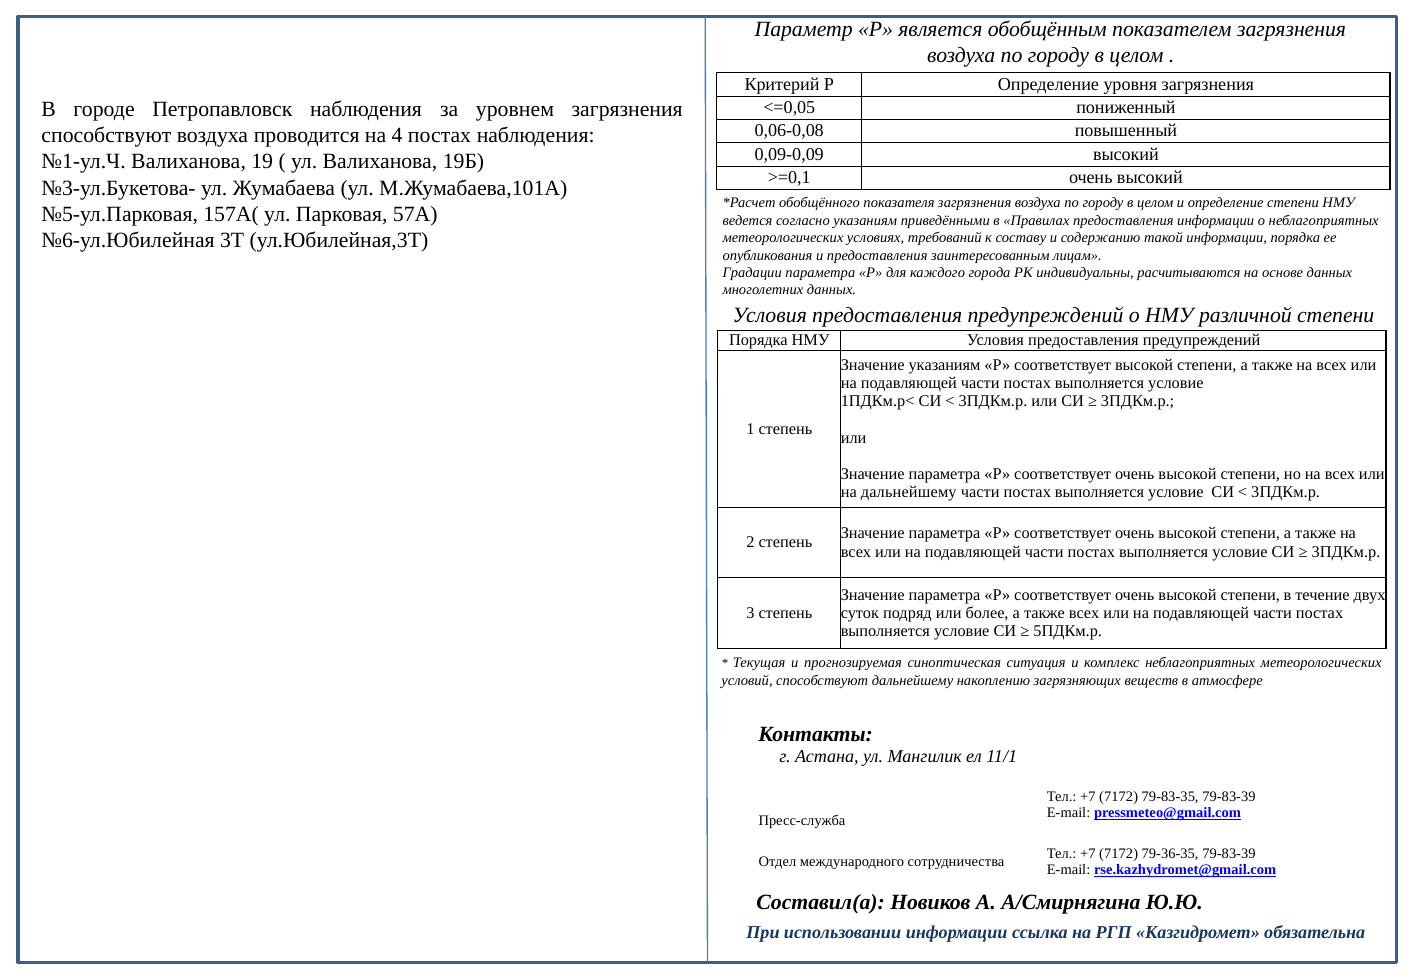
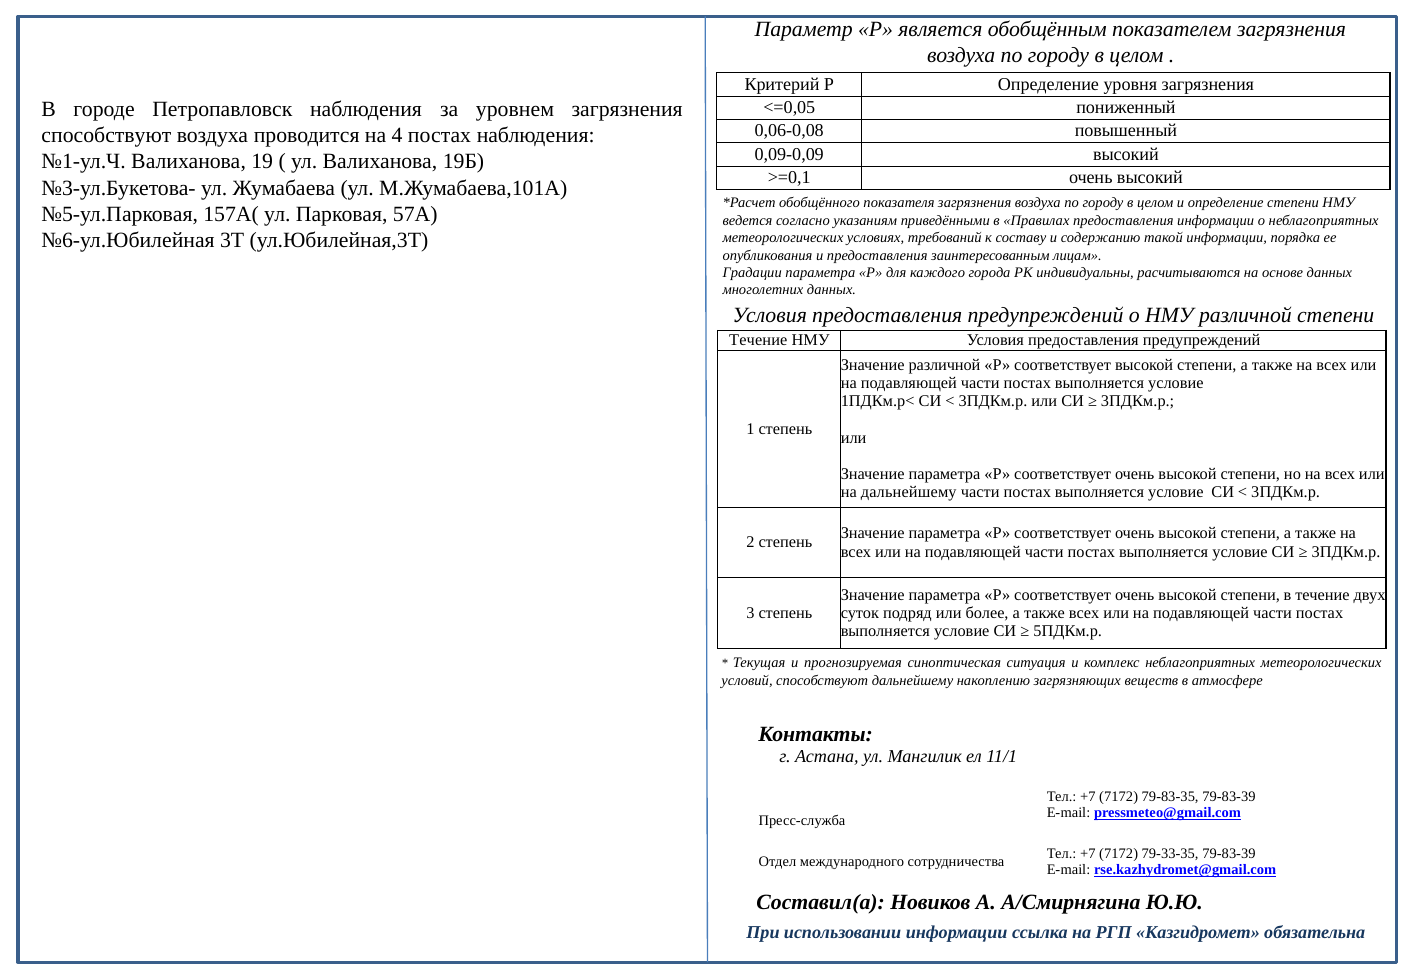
Порядка at (758, 340): Порядка -> Течение
Значение указаниям: указаниям -> различной
79-36-35: 79-36-35 -> 79-33-35
